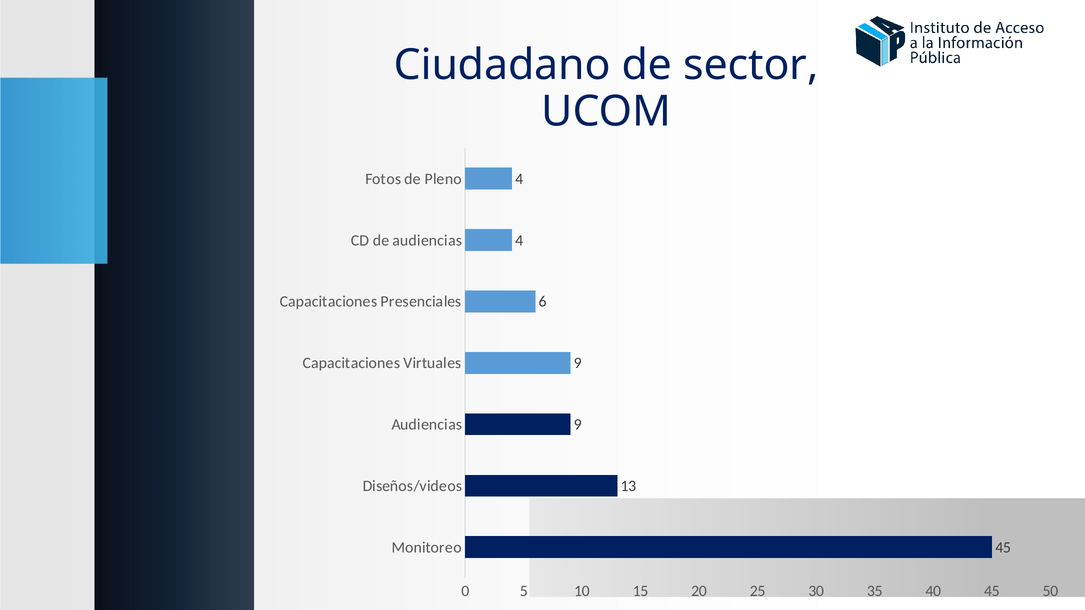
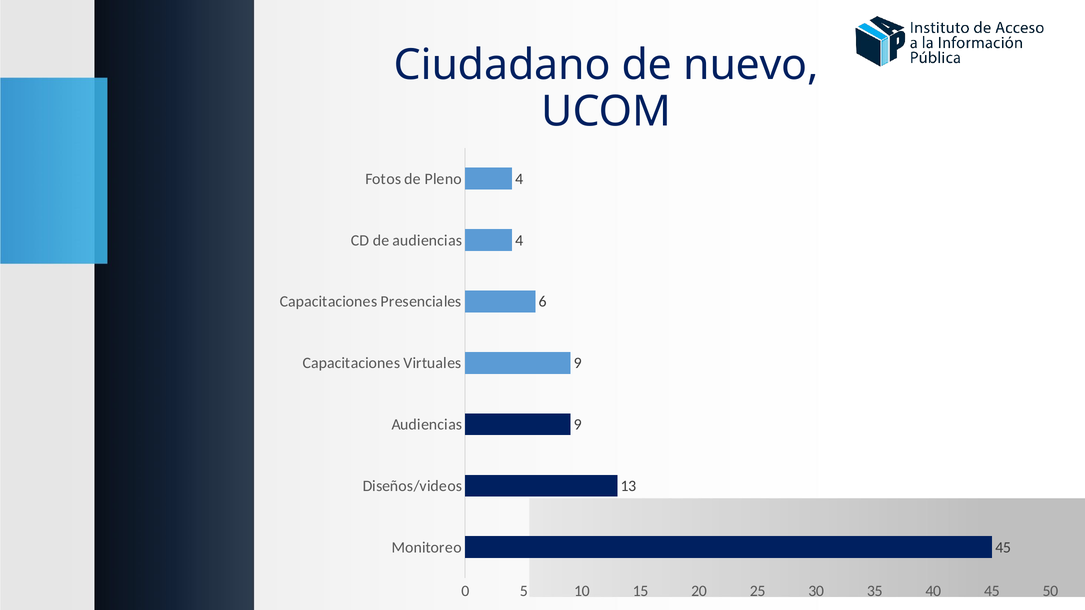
sector: sector -> nuevo
